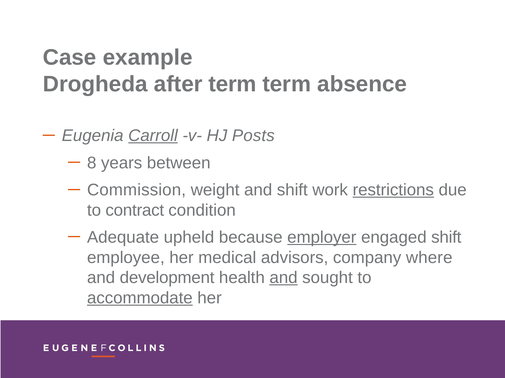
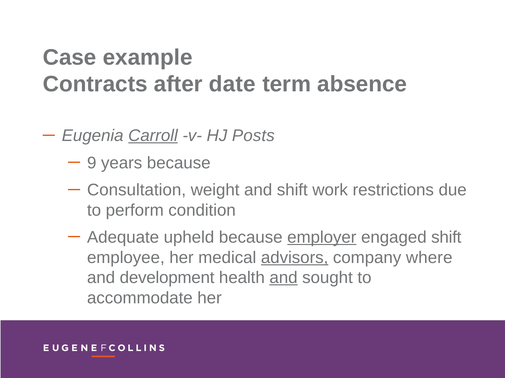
Drogheda: Drogheda -> Contracts
after term: term -> date
8: 8 -> 9
years between: between -> because
Commission: Commission -> Consultation
restrictions underline: present -> none
contract: contract -> perform
advisors underline: none -> present
accommodate underline: present -> none
